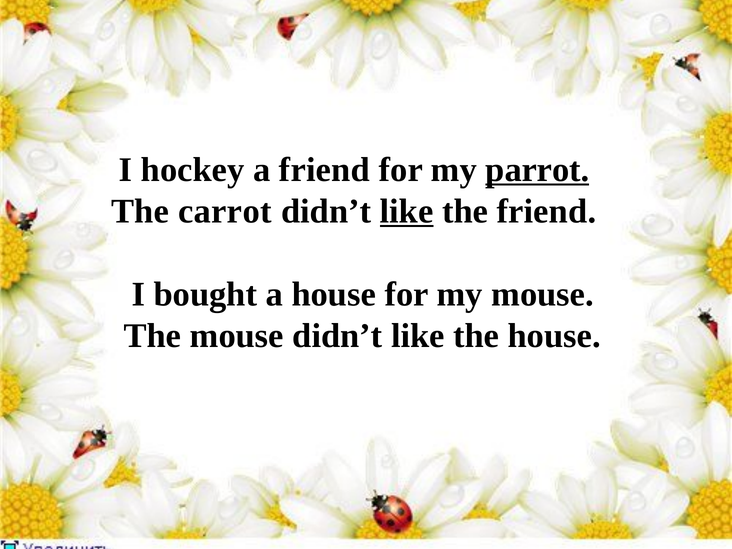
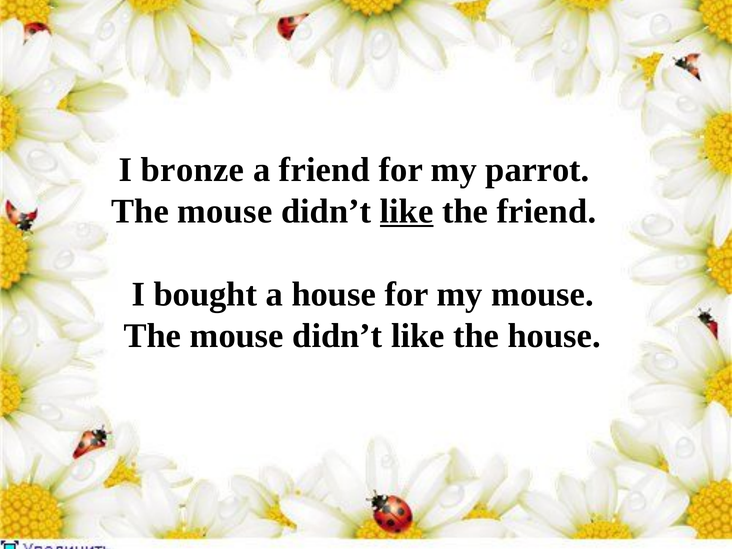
hockey: hockey -> bronze
parrot underline: present -> none
carrot at (225, 211): carrot -> mouse
